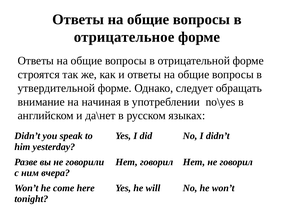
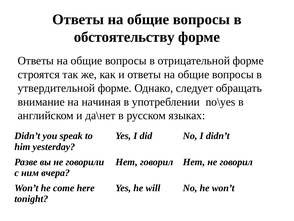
отрицательное: отрицательное -> обстоятельству
